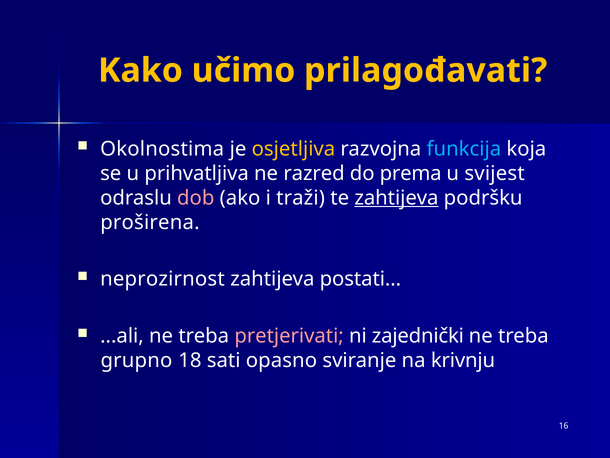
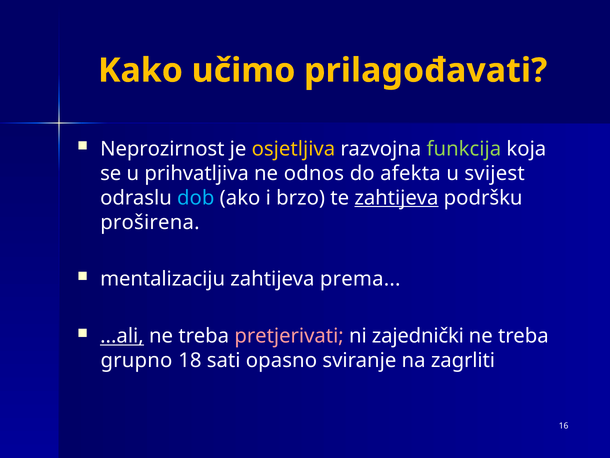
Okolnostima: Okolnostima -> Neprozirnost
funkcija colour: light blue -> light green
razred: razred -> odnos
prema: prema -> afekta
dob colour: pink -> light blue
traži: traži -> brzo
neprozirnost: neprozirnost -> mentalizaciju
postati: postati -> prema
...ali underline: none -> present
krivnju: krivnju -> zagrliti
